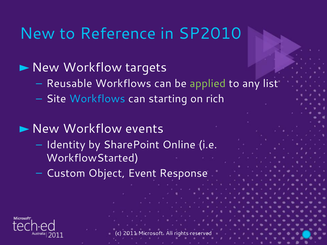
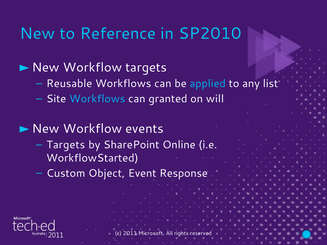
applied colour: light green -> light blue
starting: starting -> granted
rich: rich -> will
Identity at (66, 145): Identity -> Targets
